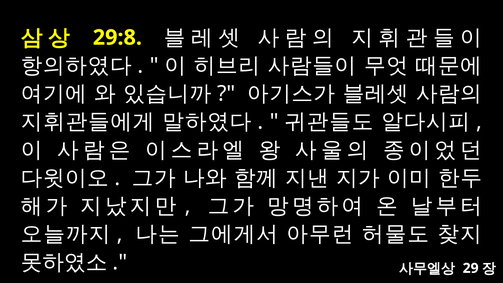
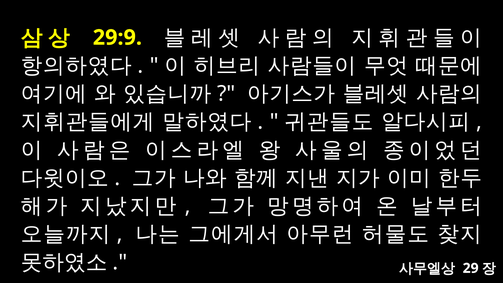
29:8: 29:8 -> 29:9
